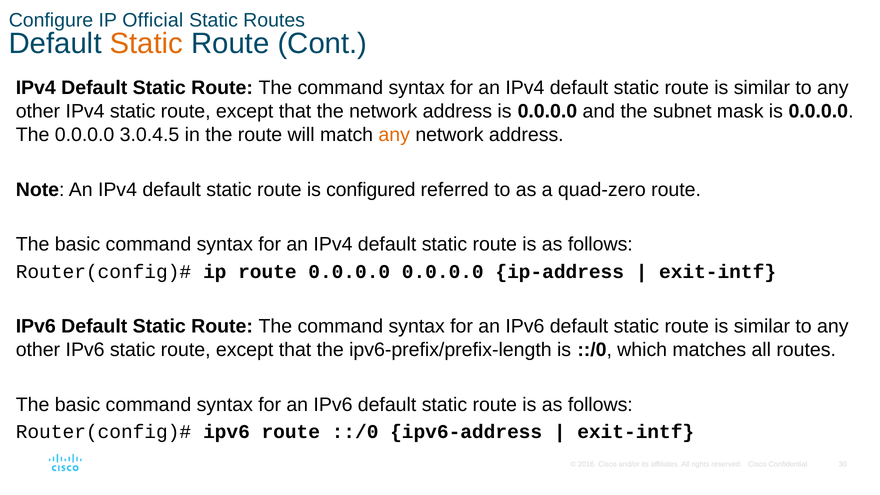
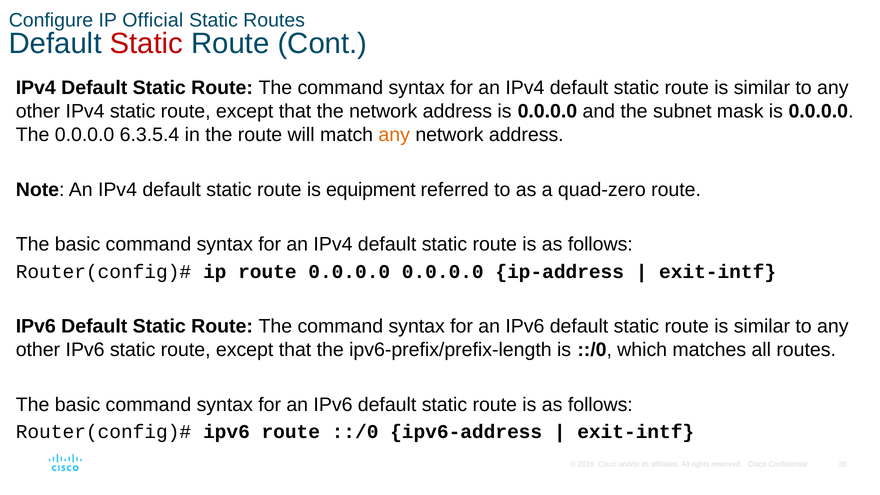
Static at (146, 43) colour: orange -> red
3.0.4.5: 3.0.4.5 -> 6.3.5.4
configured: configured -> equipment
